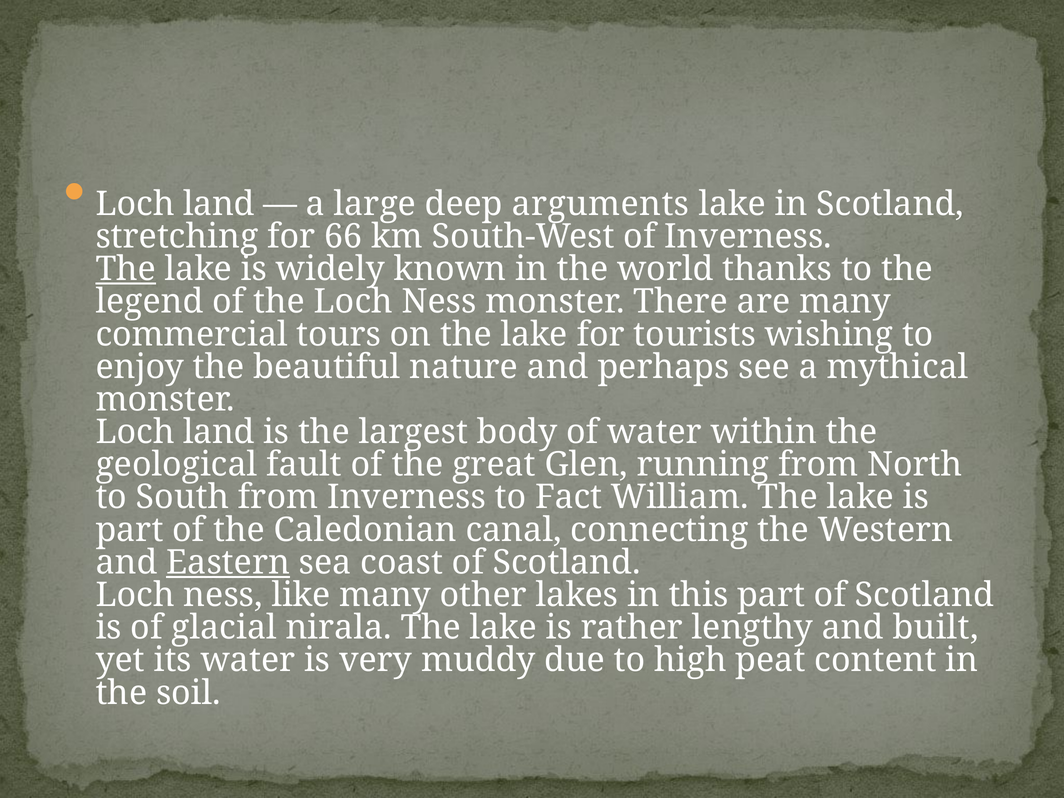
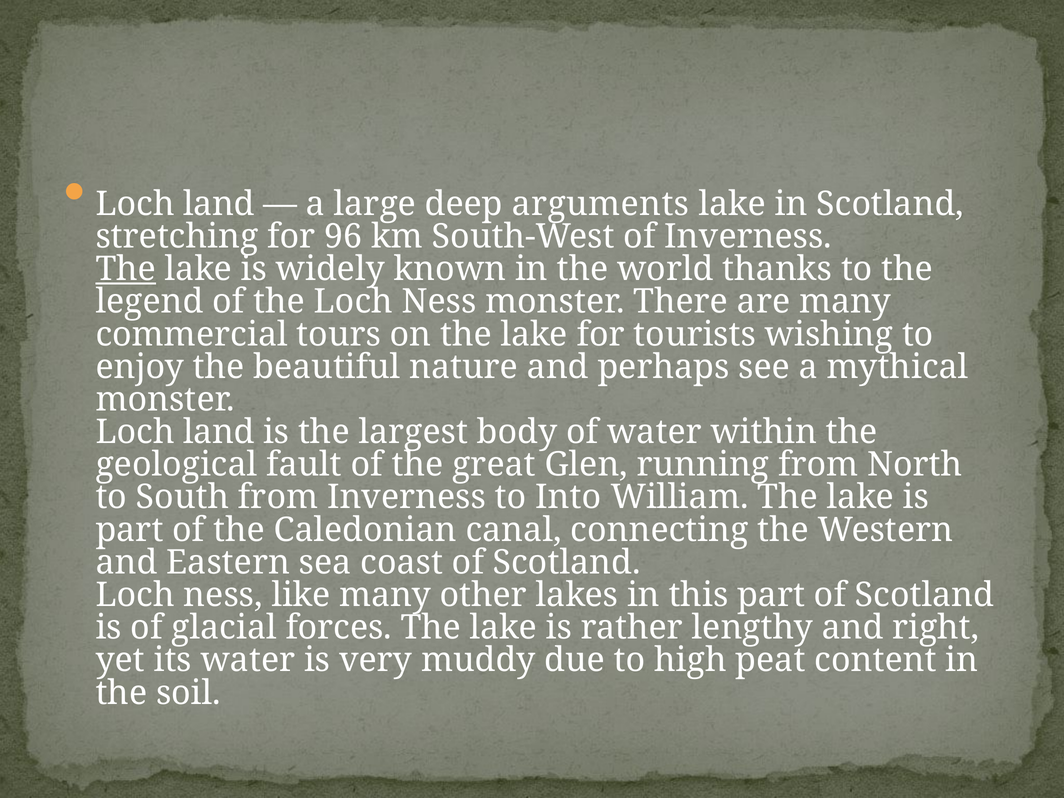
66: 66 -> 96
Fact: Fact -> Into
Eastern underline: present -> none
nirala: nirala -> forces
built: built -> right
